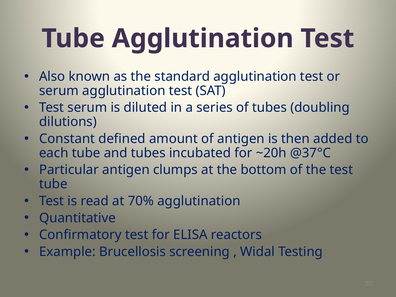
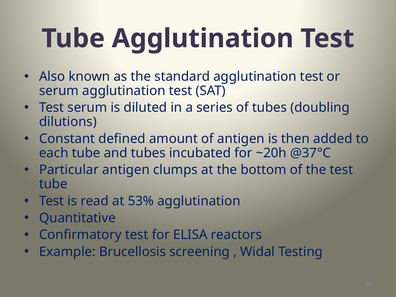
70%: 70% -> 53%
